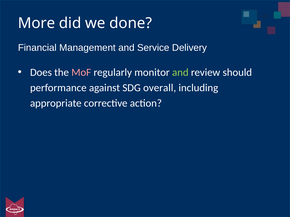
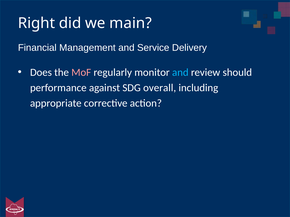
More: More -> Right
done: done -> main
and at (180, 73) colour: light green -> light blue
